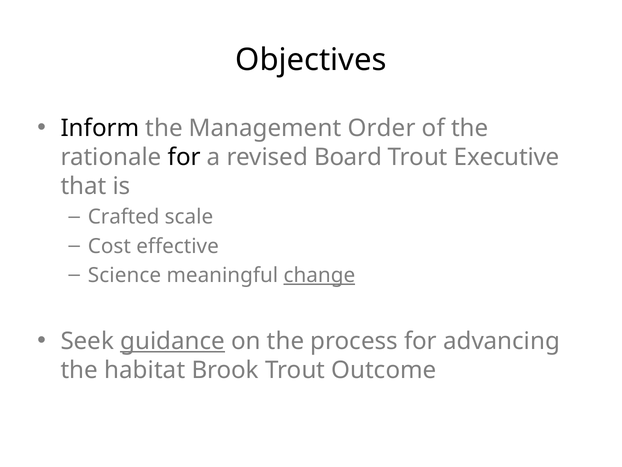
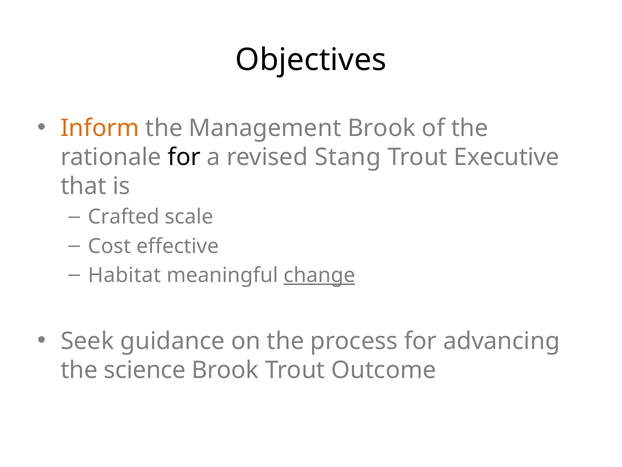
Inform colour: black -> orange
Management Order: Order -> Brook
Board: Board -> Stang
Science: Science -> Habitat
guidance underline: present -> none
habitat: habitat -> science
